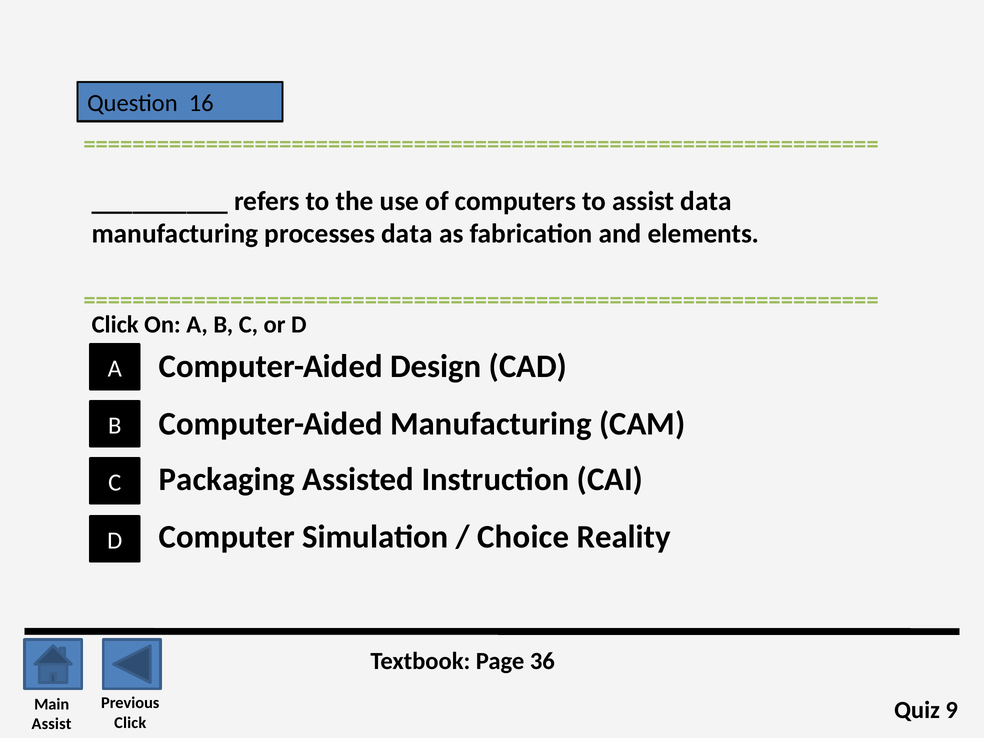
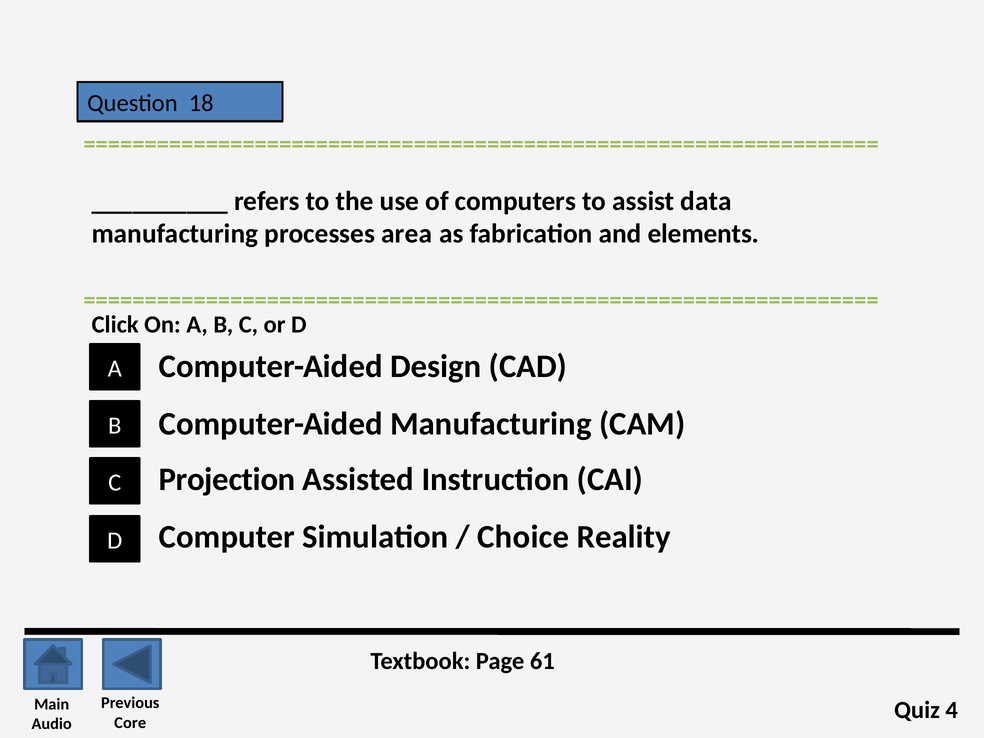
16: 16 -> 18
processes data: data -> area
Packaging: Packaging -> Projection
36: 36 -> 61
9: 9 -> 4
Click at (130, 723): Click -> Core
Assist at (52, 724): Assist -> Audio
